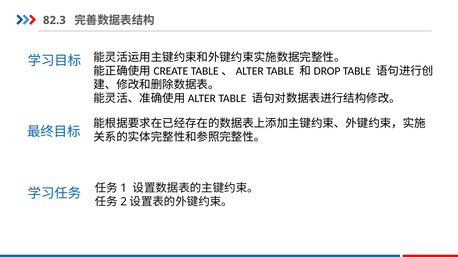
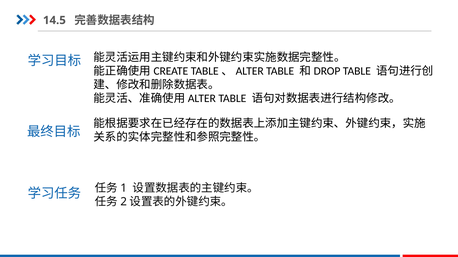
82.3: 82.3 -> 14.5
